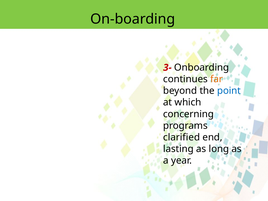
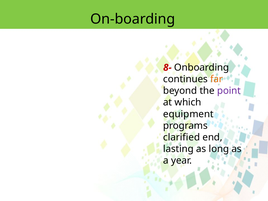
3-: 3- -> 8-
point colour: blue -> purple
concerning: concerning -> equipment
